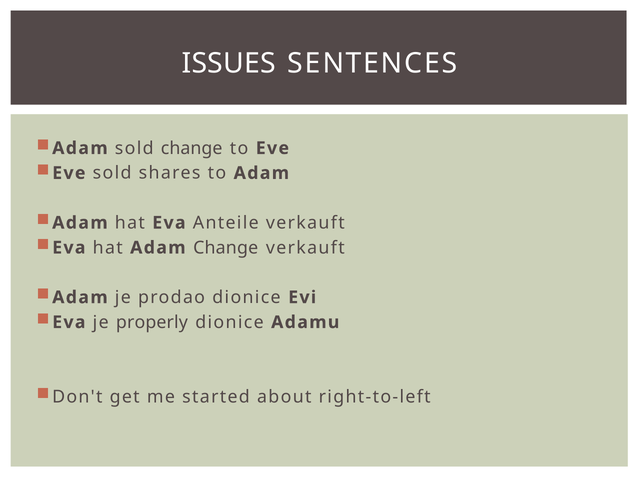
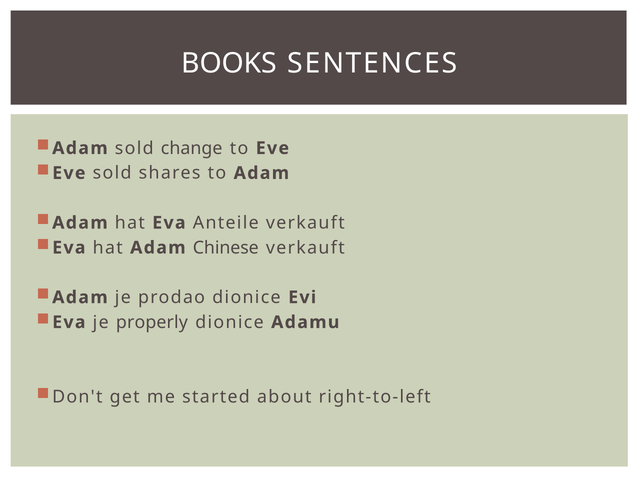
ISSUES: ISSUES -> BOOKS
Adam Change: Change -> Chinese
